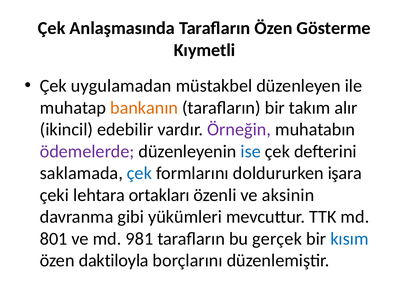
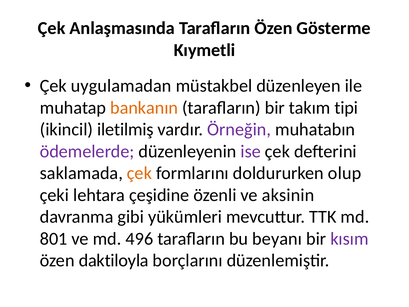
alır: alır -> tipi
edebilir: edebilir -> iletilmiş
ise colour: blue -> purple
çek at (139, 173) colour: blue -> orange
işara: işara -> olup
ortakları: ortakları -> çeşidine
981: 981 -> 496
gerçek: gerçek -> beyanı
kısım colour: blue -> purple
